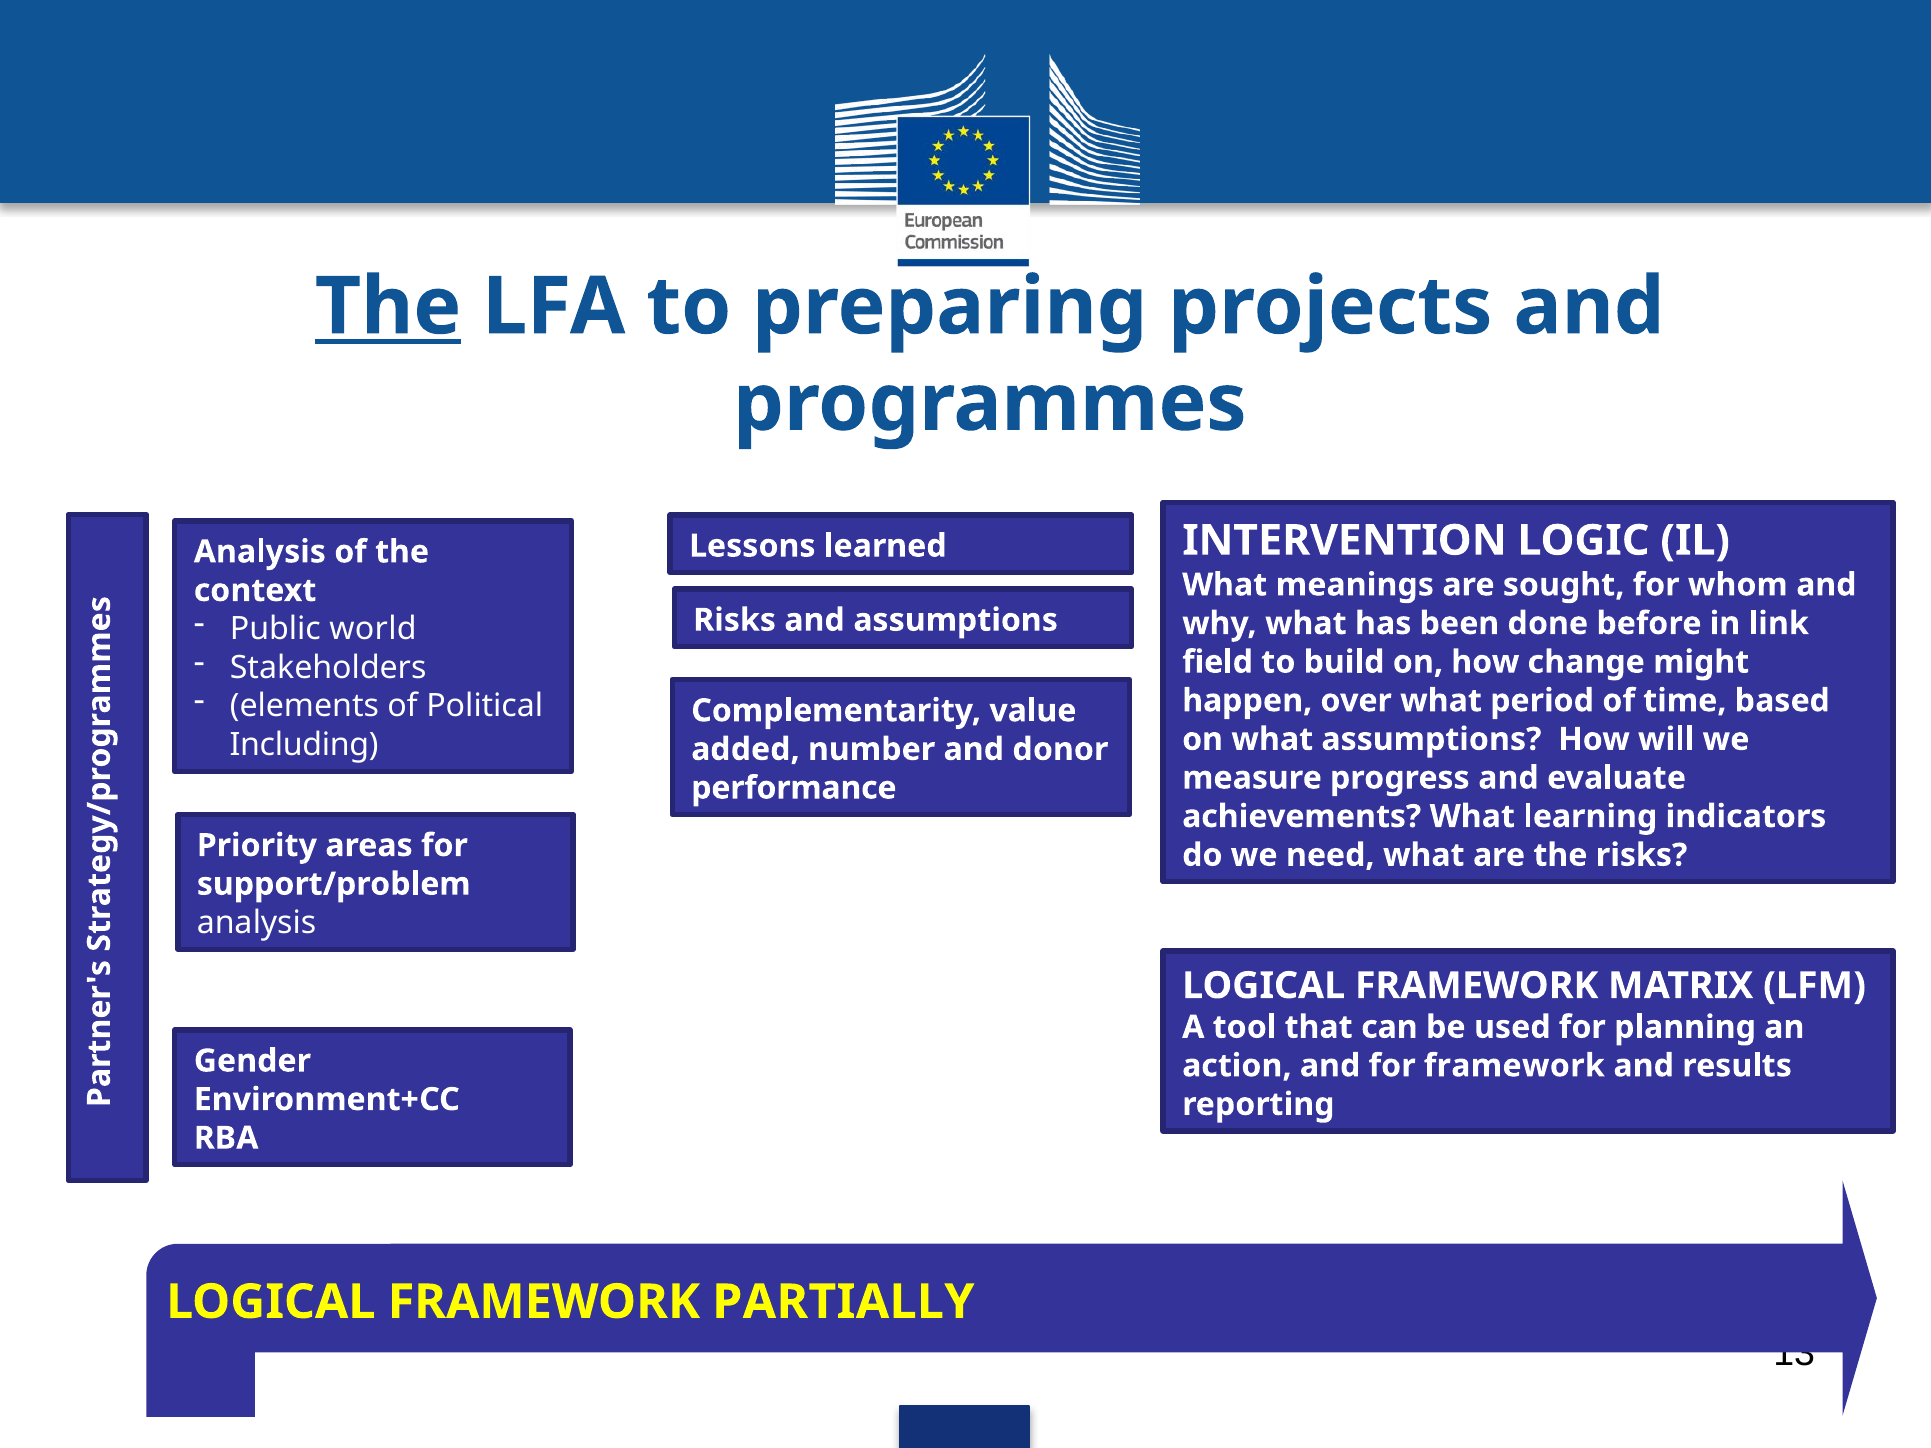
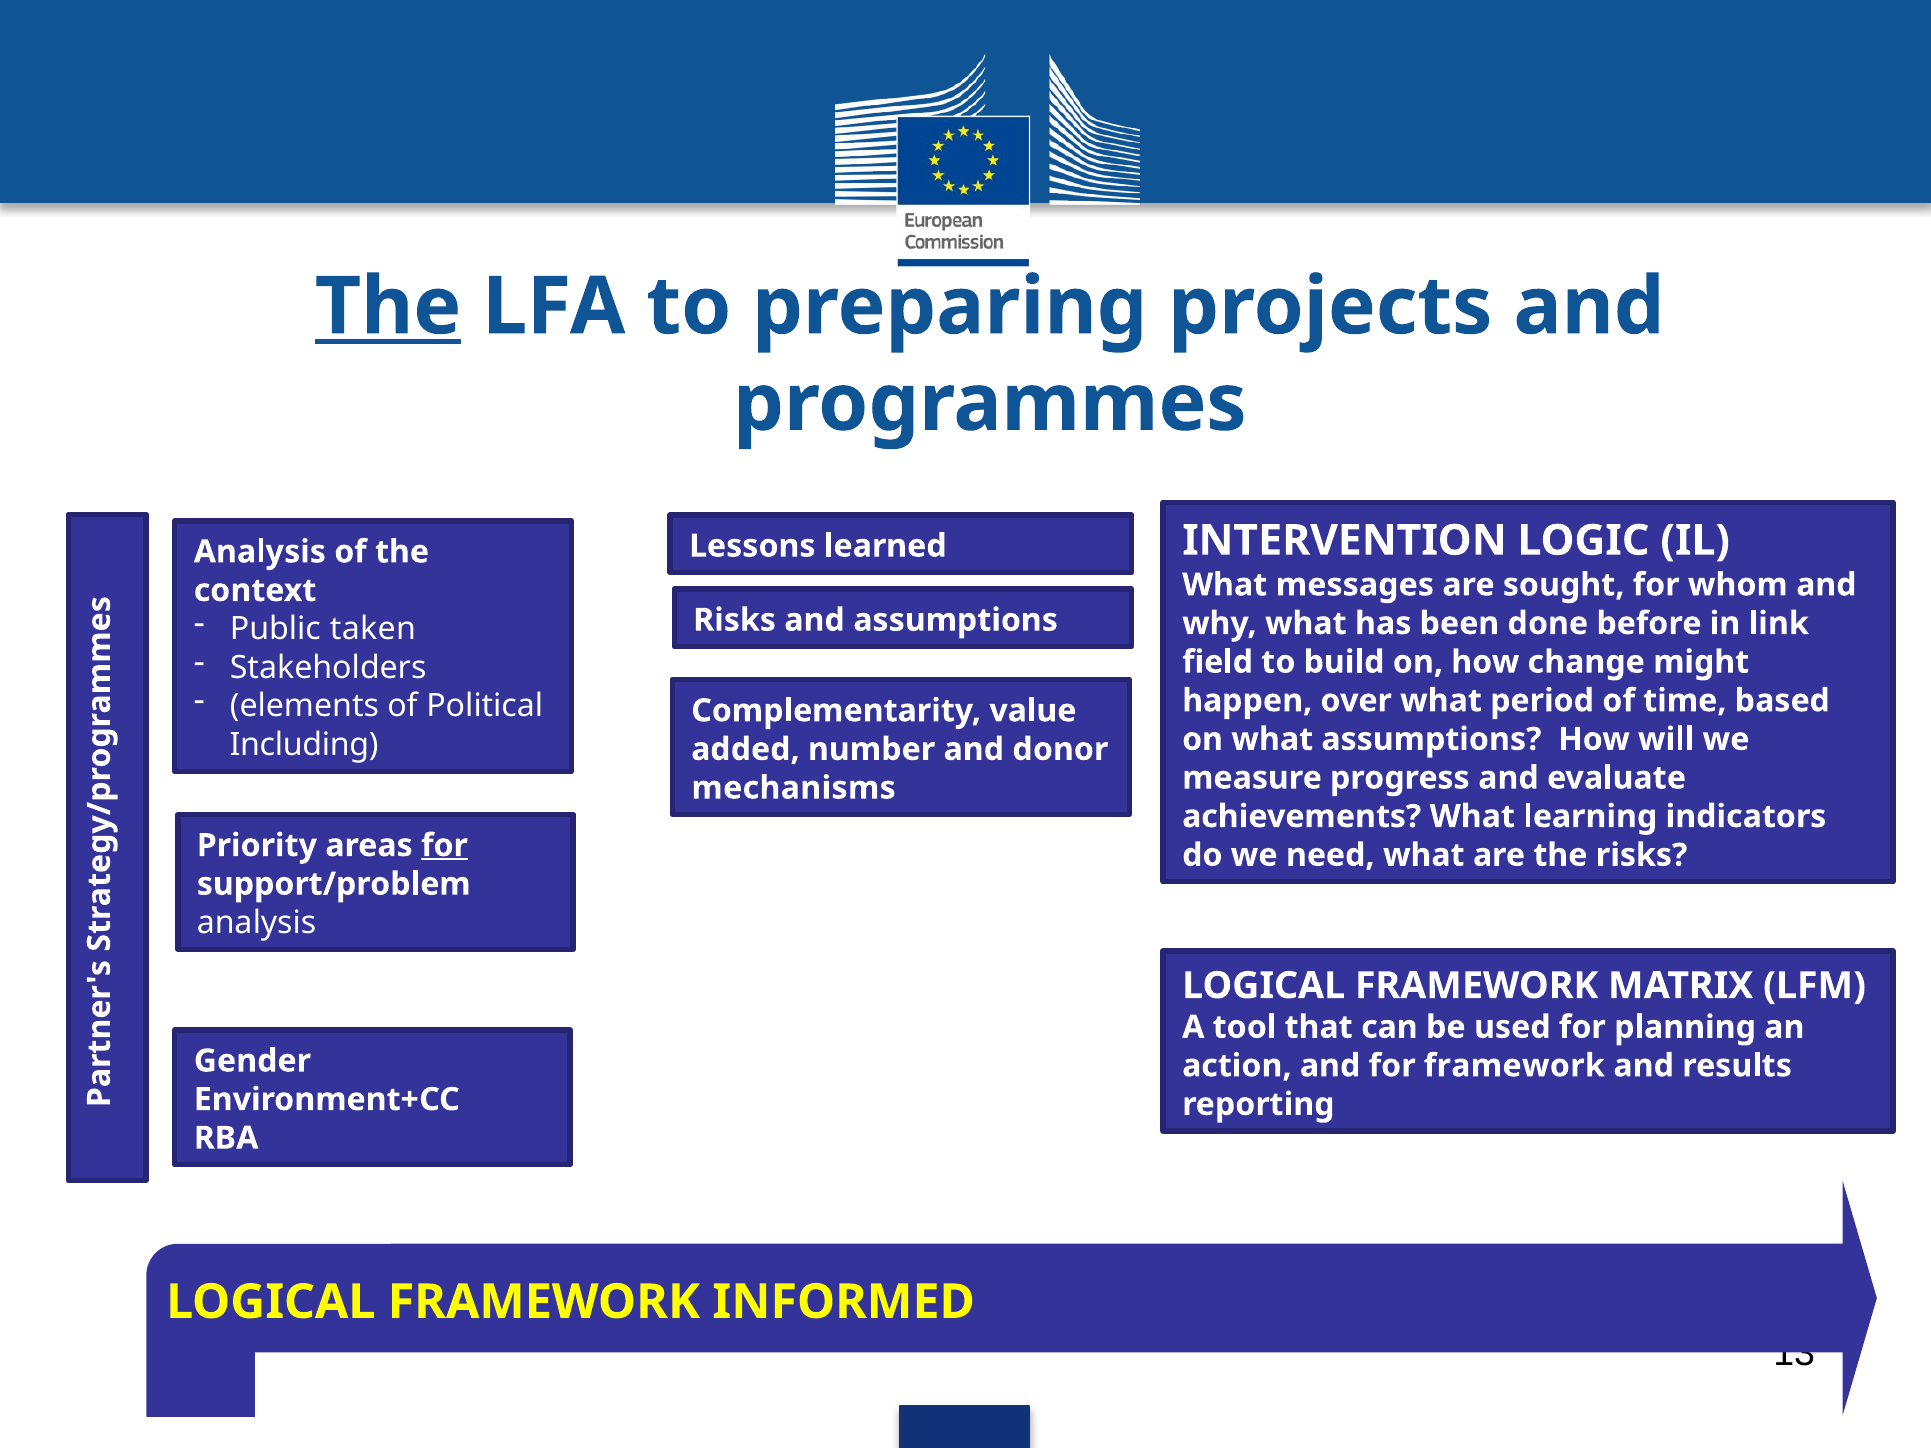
meanings: meanings -> messages
world: world -> taken
performance: performance -> mechanisms
for at (444, 846) underline: none -> present
PARTIALLY: PARTIALLY -> INFORMED
